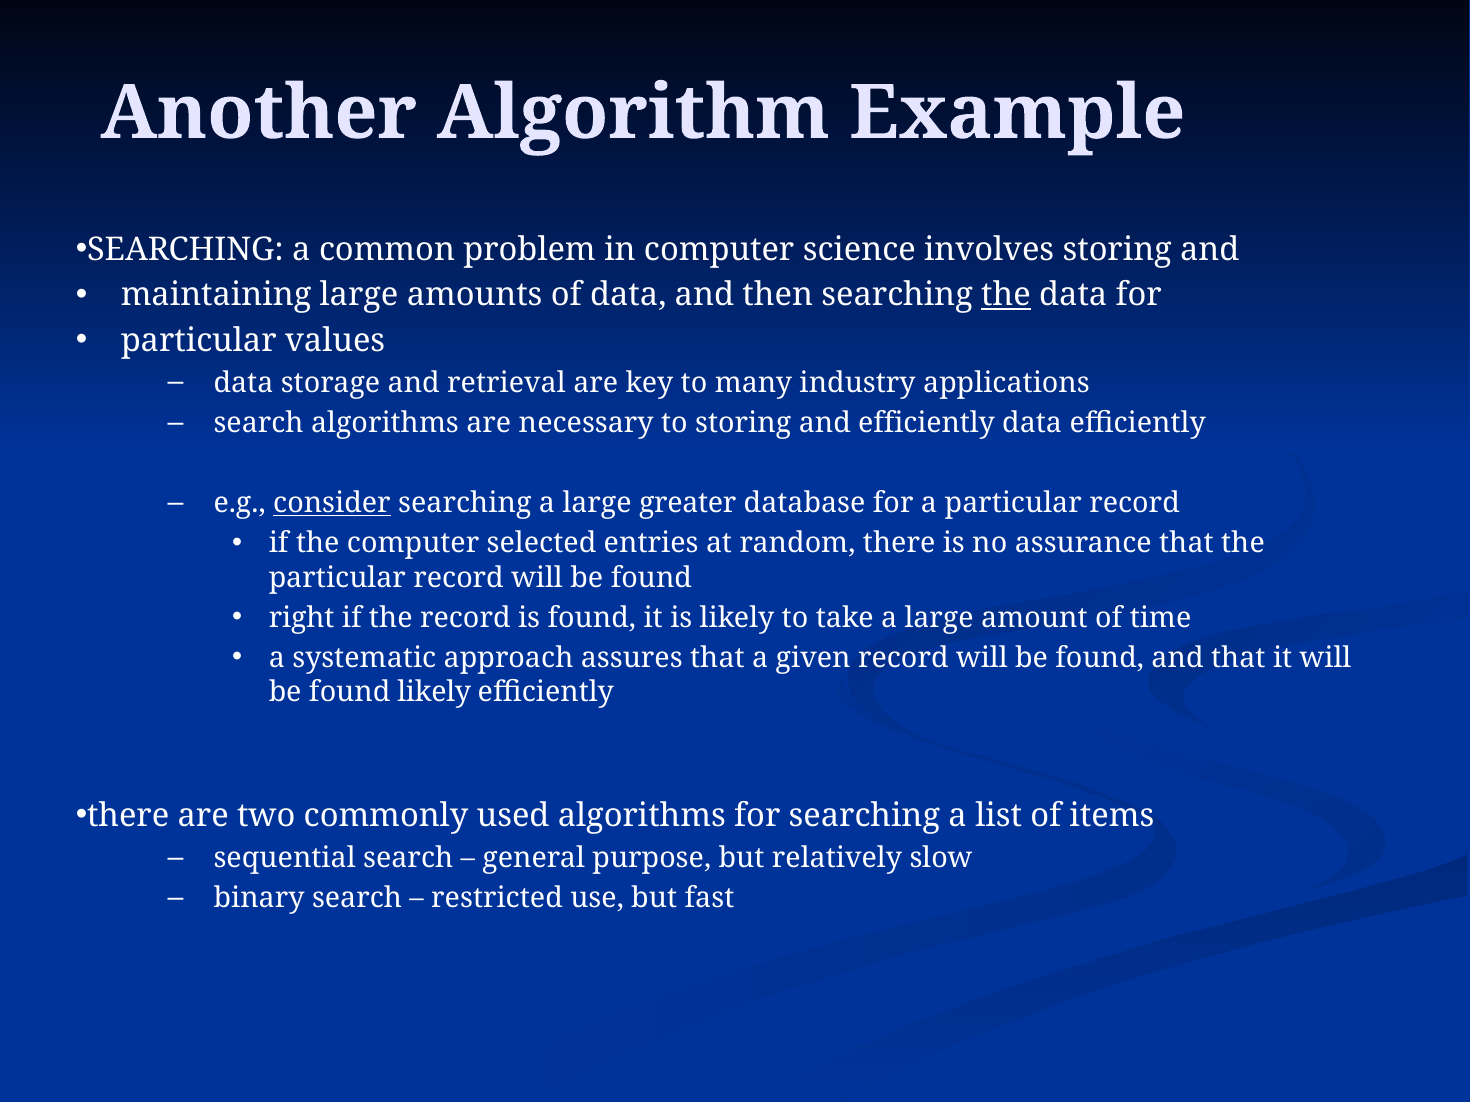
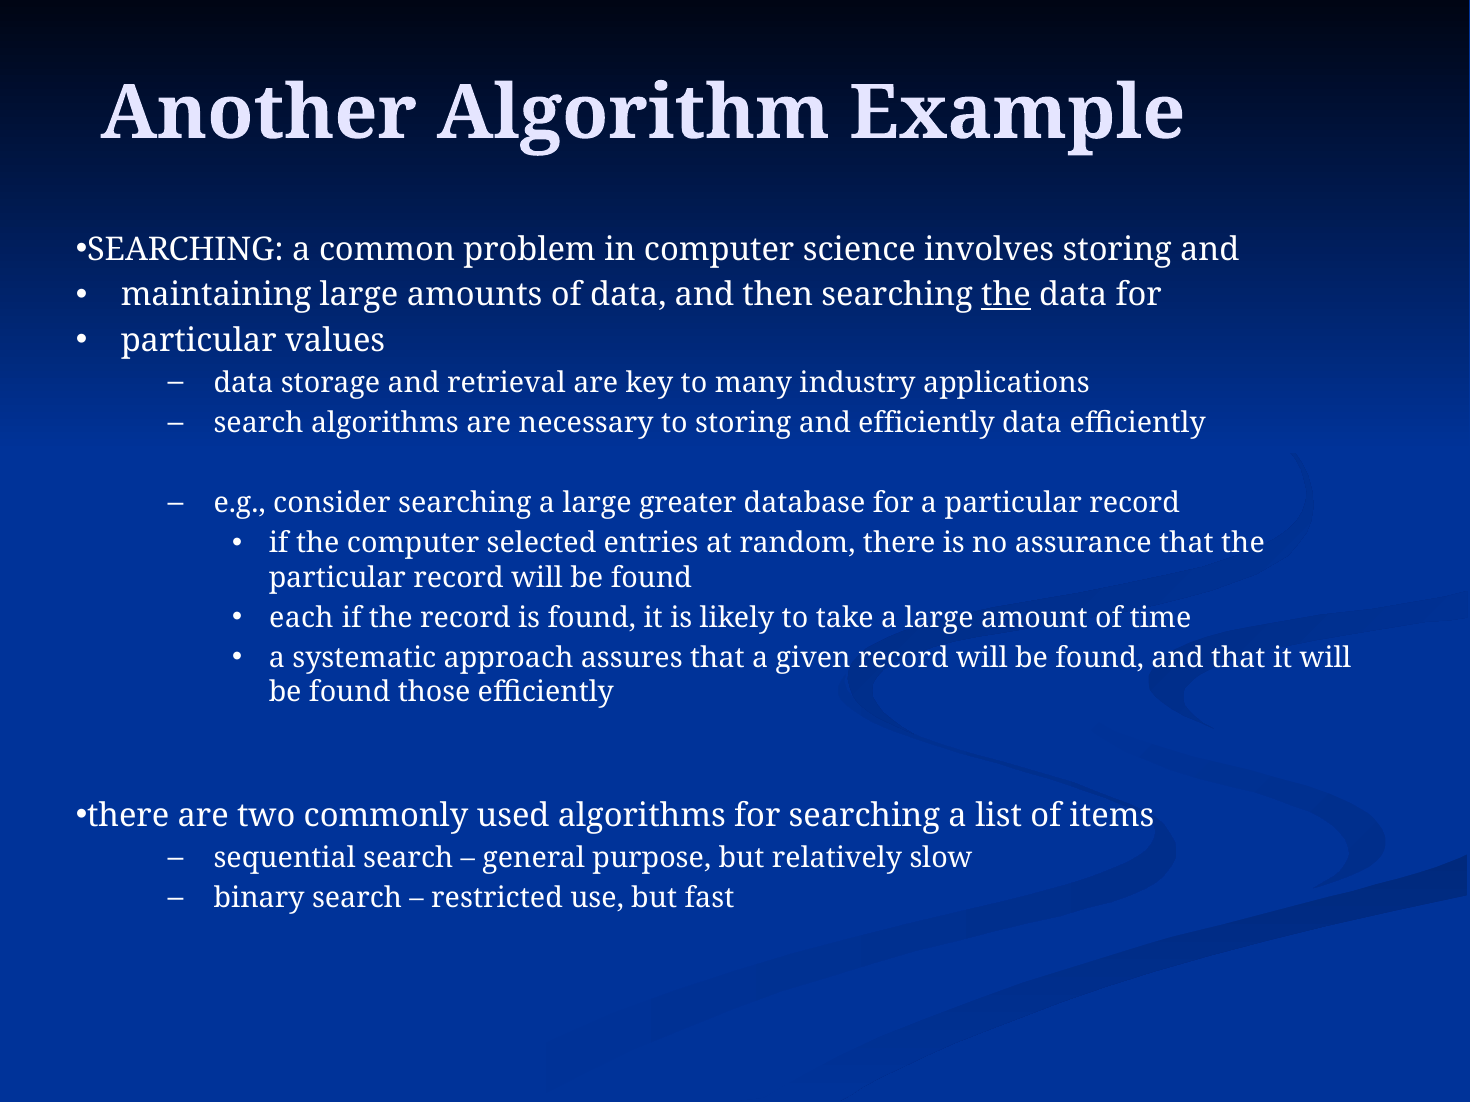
consider underline: present -> none
right: right -> each
found likely: likely -> those
